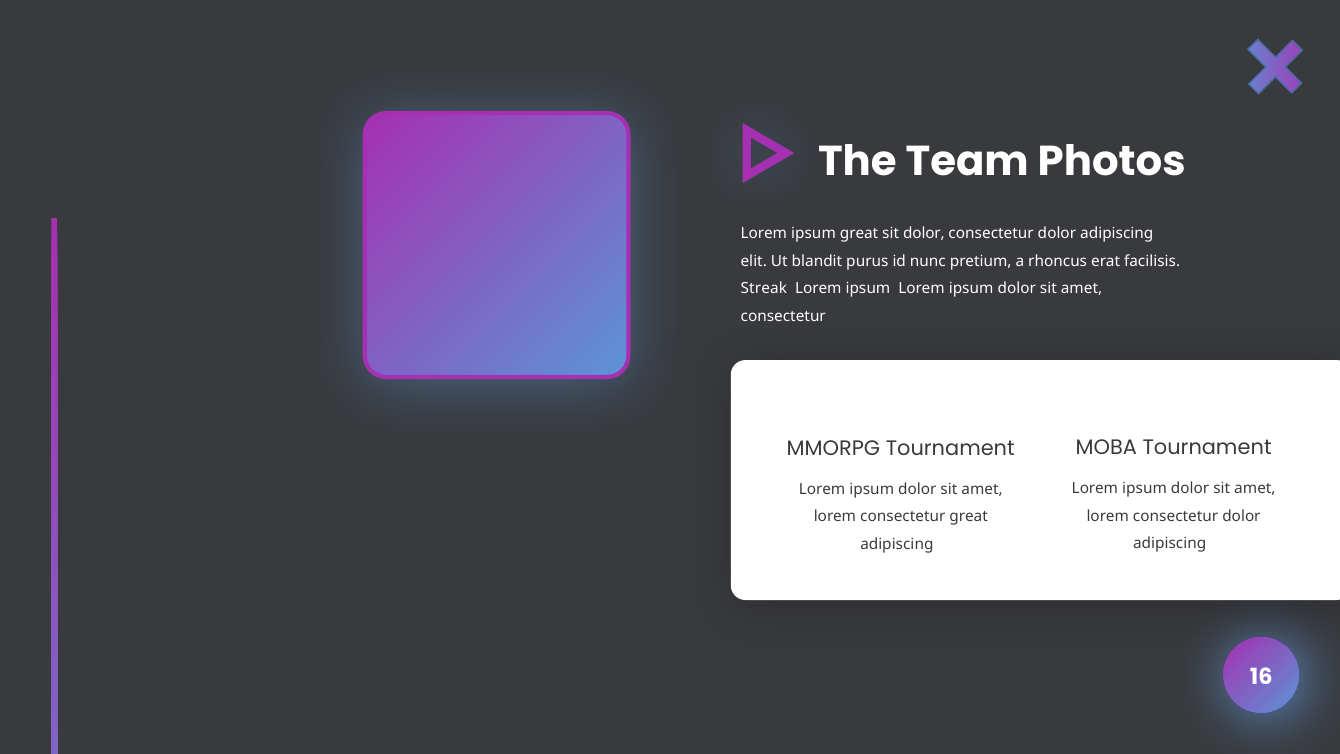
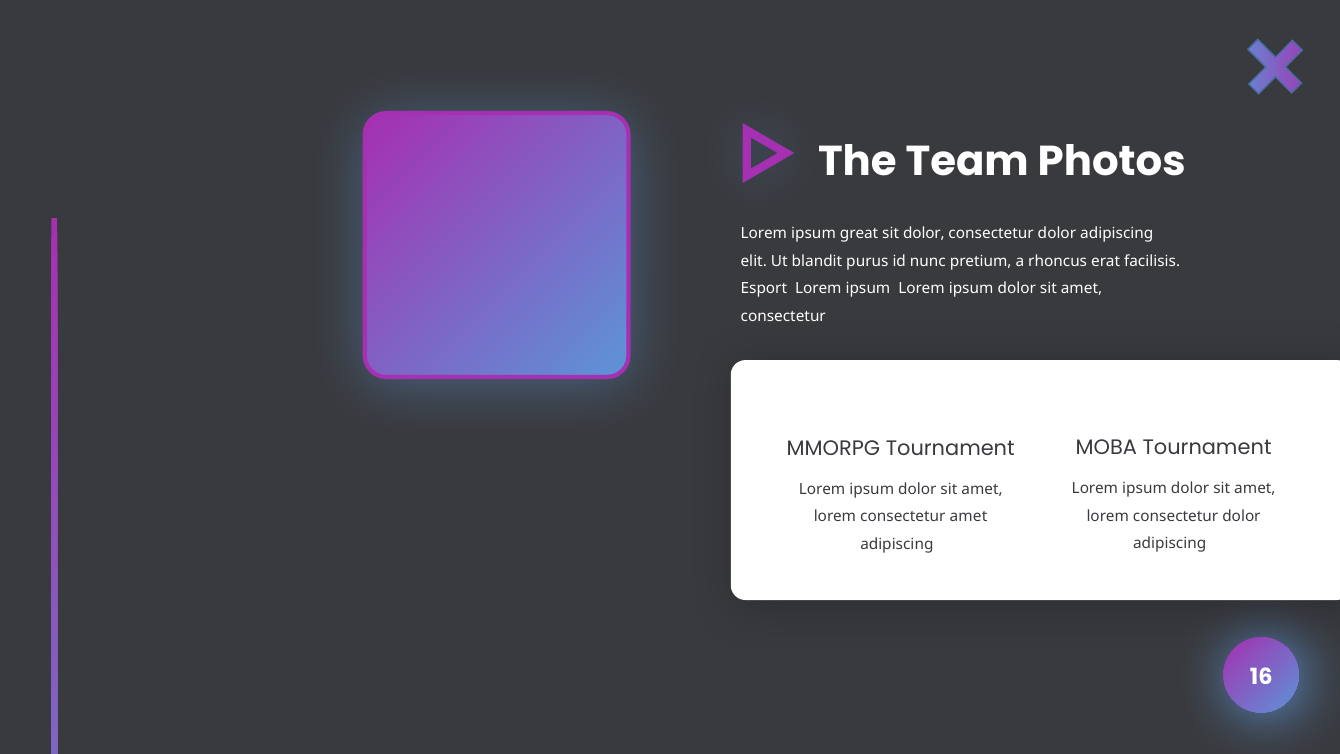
Streak: Streak -> Esport
consectetur great: great -> amet
